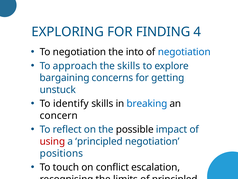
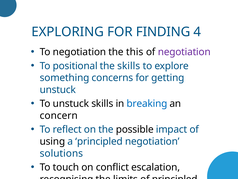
into: into -> this
negotiation at (184, 52) colour: blue -> purple
approach: approach -> positional
bargaining: bargaining -> something
To identify: identify -> unstuck
using colour: red -> black
positions: positions -> solutions
